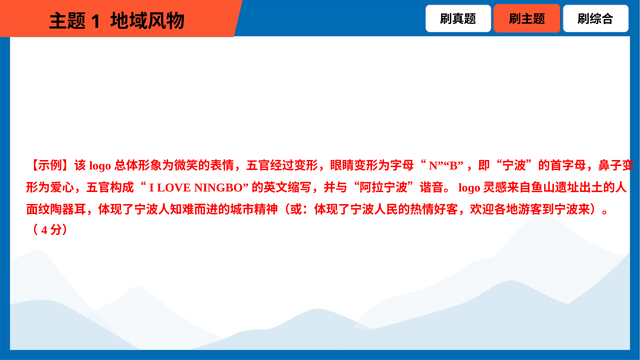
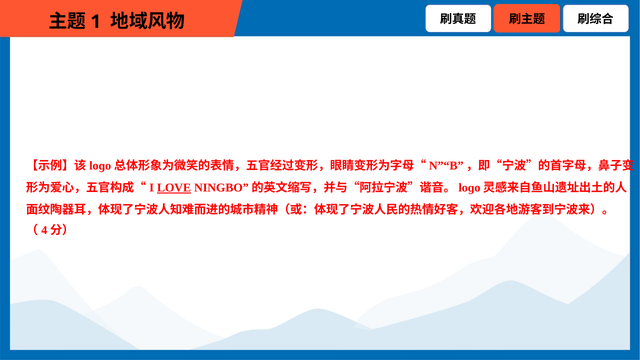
LOVE underline: none -> present
